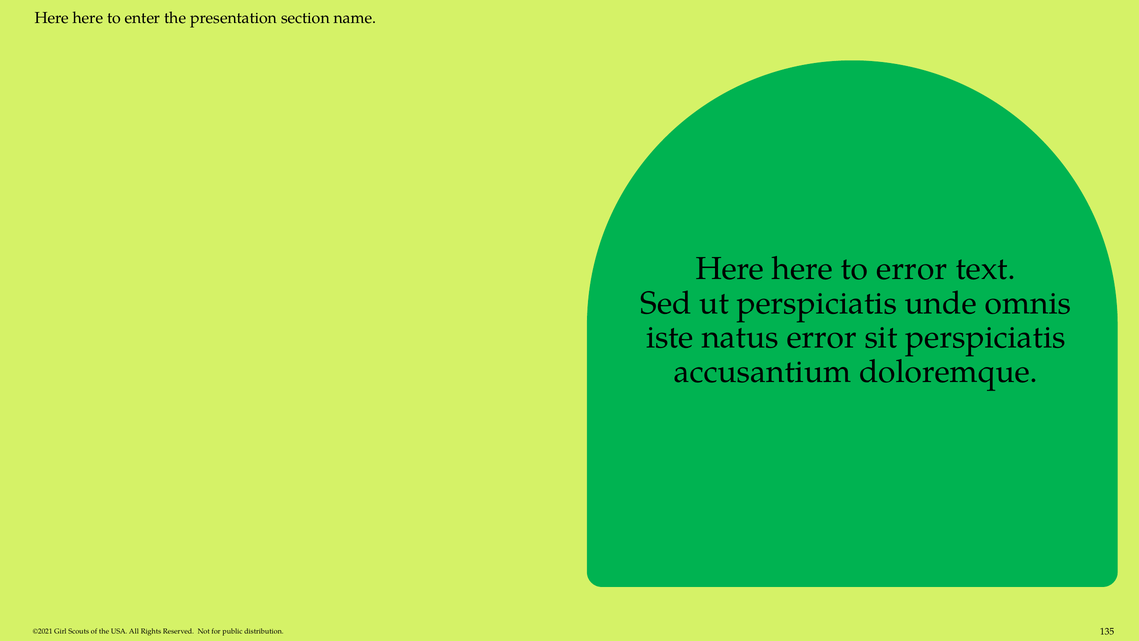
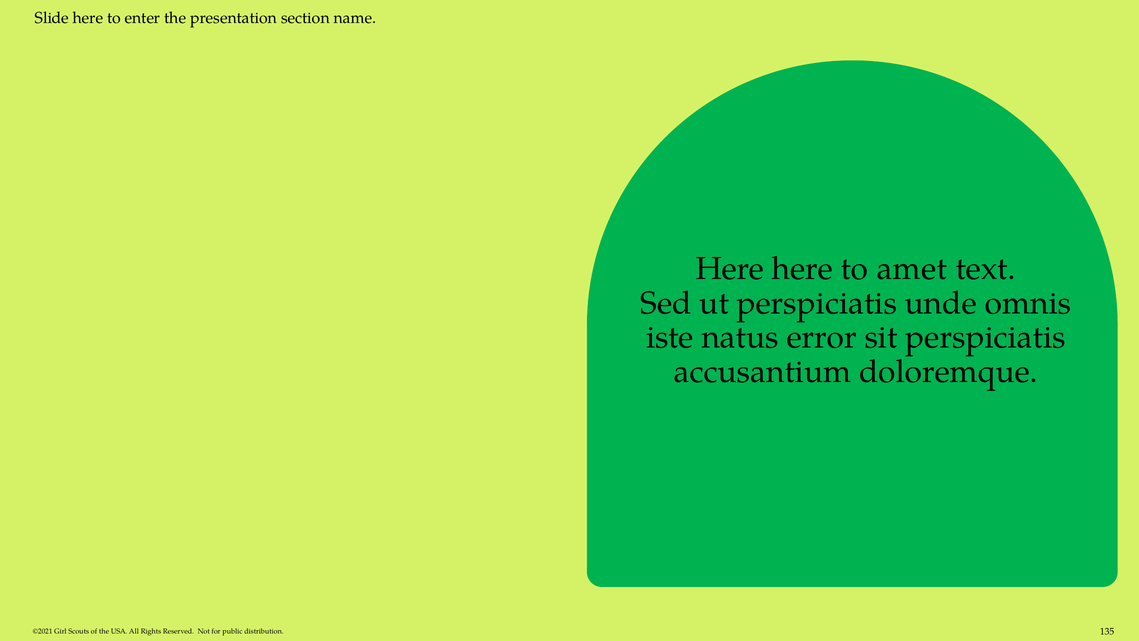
Here at (52, 18): Here -> Slide
to error: error -> amet
